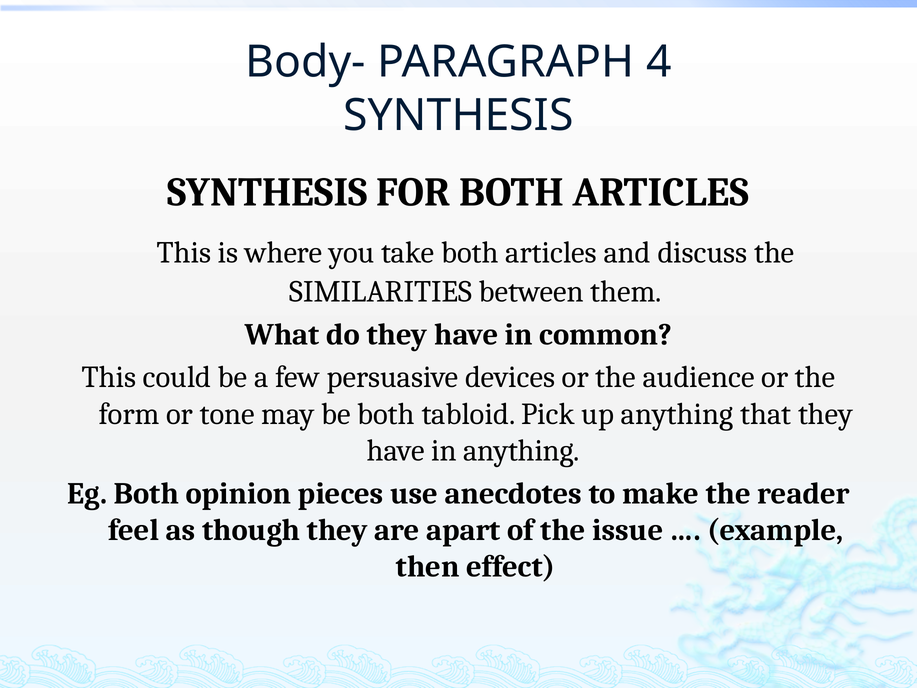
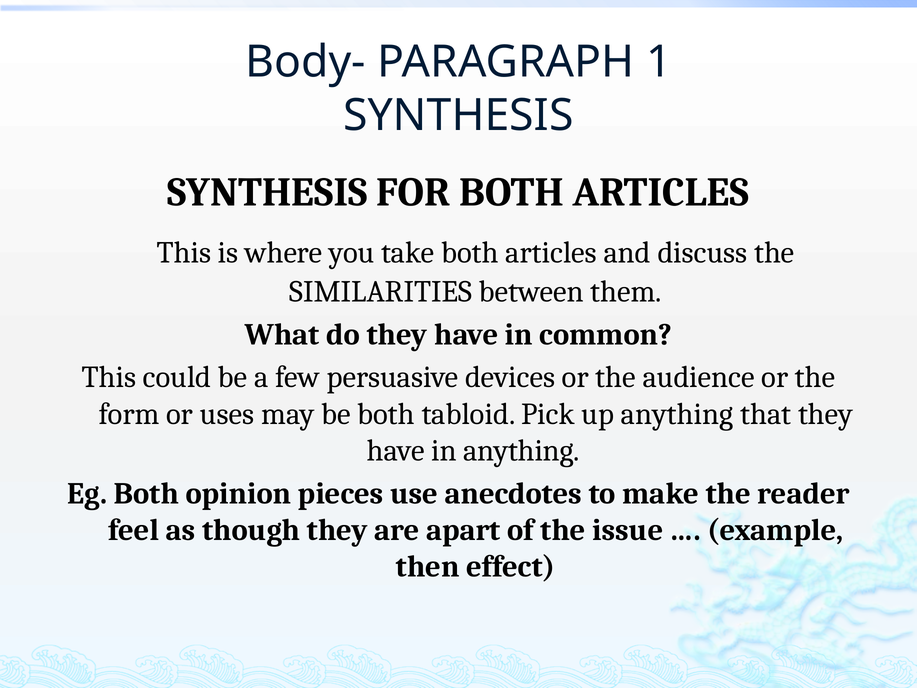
4: 4 -> 1
tone: tone -> uses
